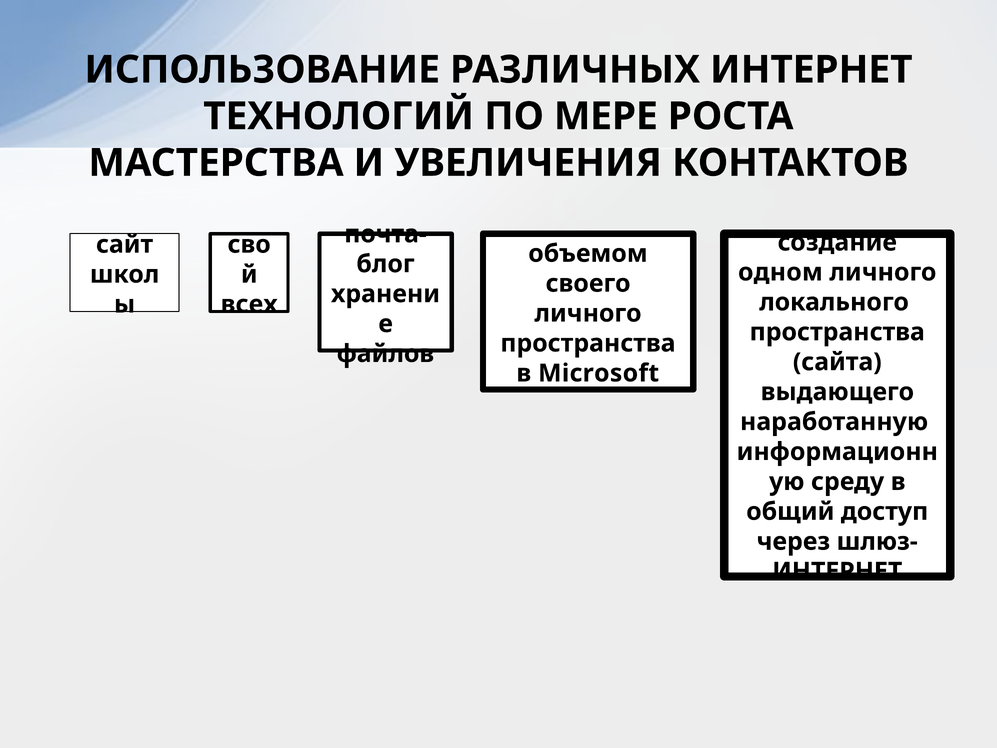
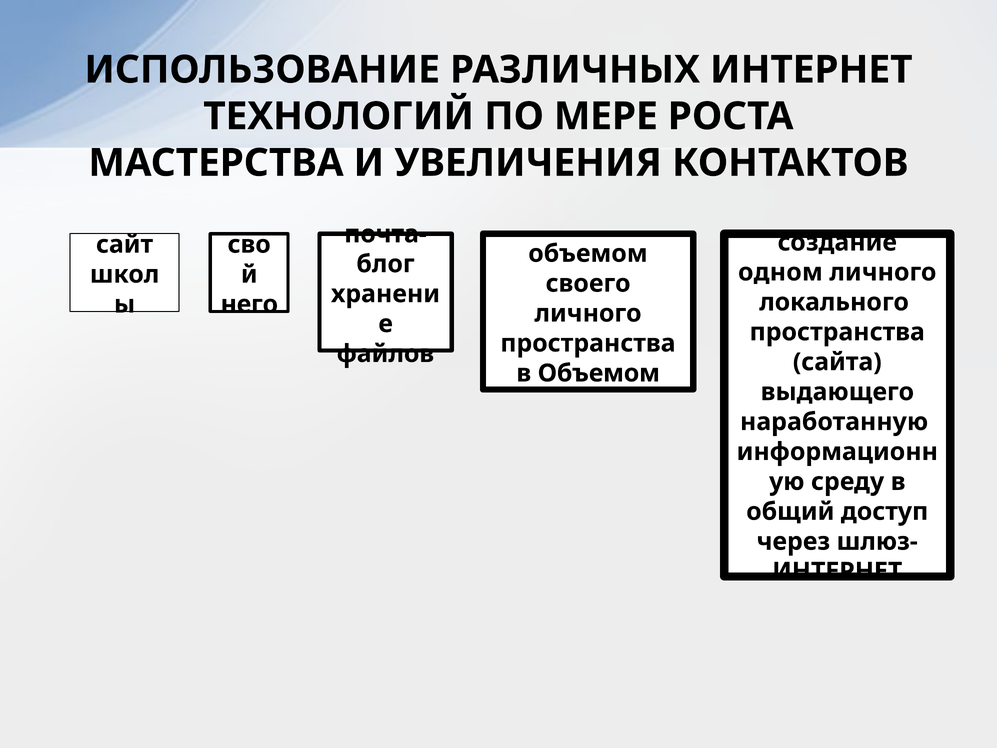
всех: всех -> него
в Microsoft: Microsoft -> Объемом
